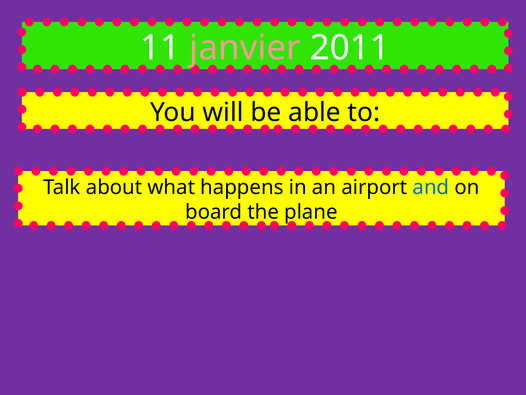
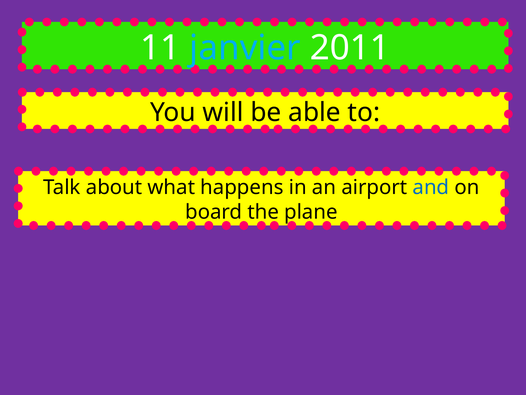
janvier colour: pink -> light blue
